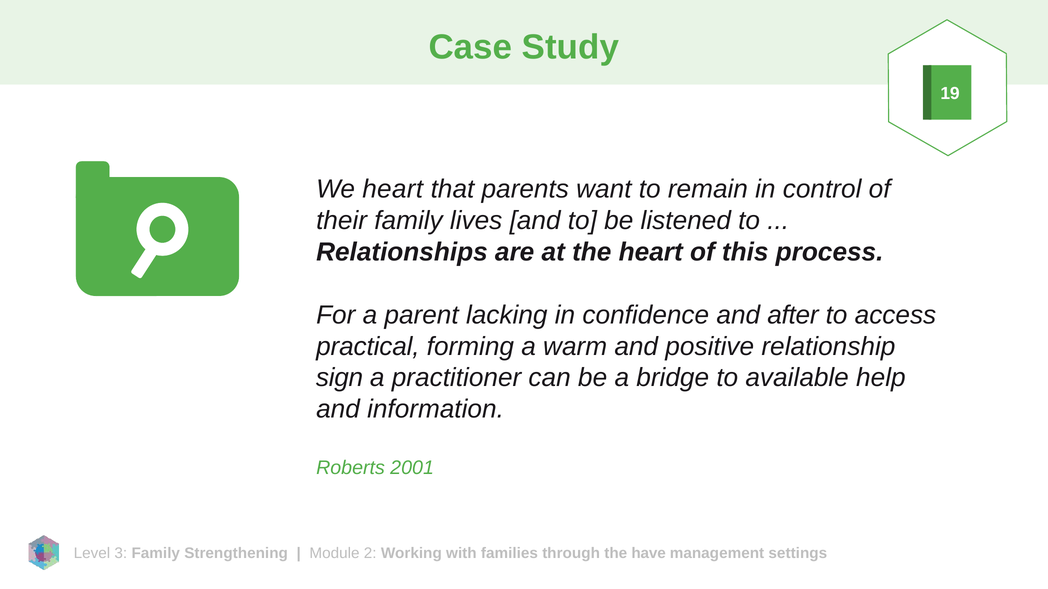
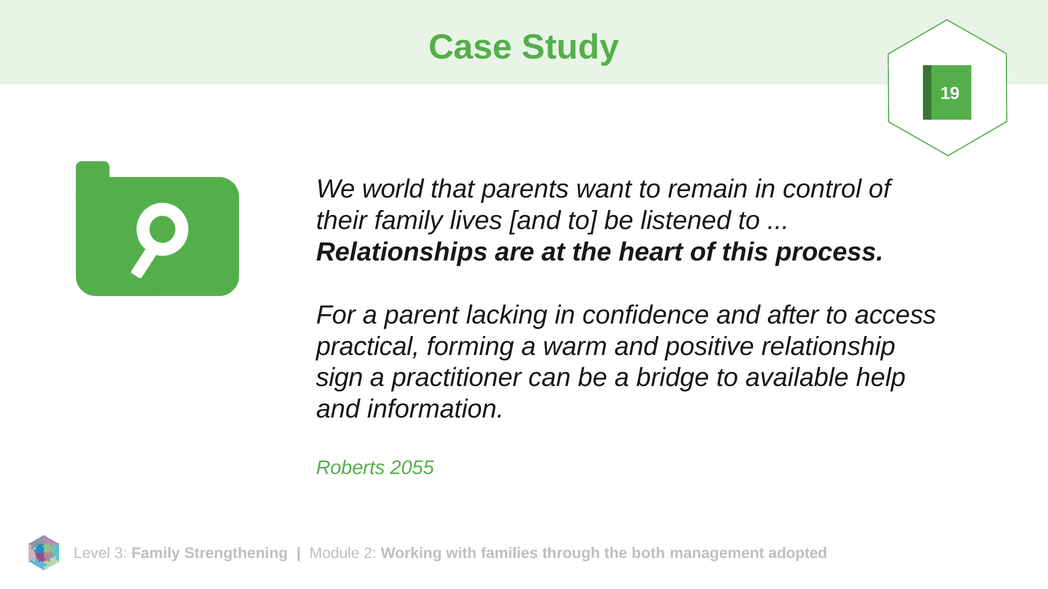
We heart: heart -> world
2001: 2001 -> 2055
have: have -> both
settings: settings -> adopted
